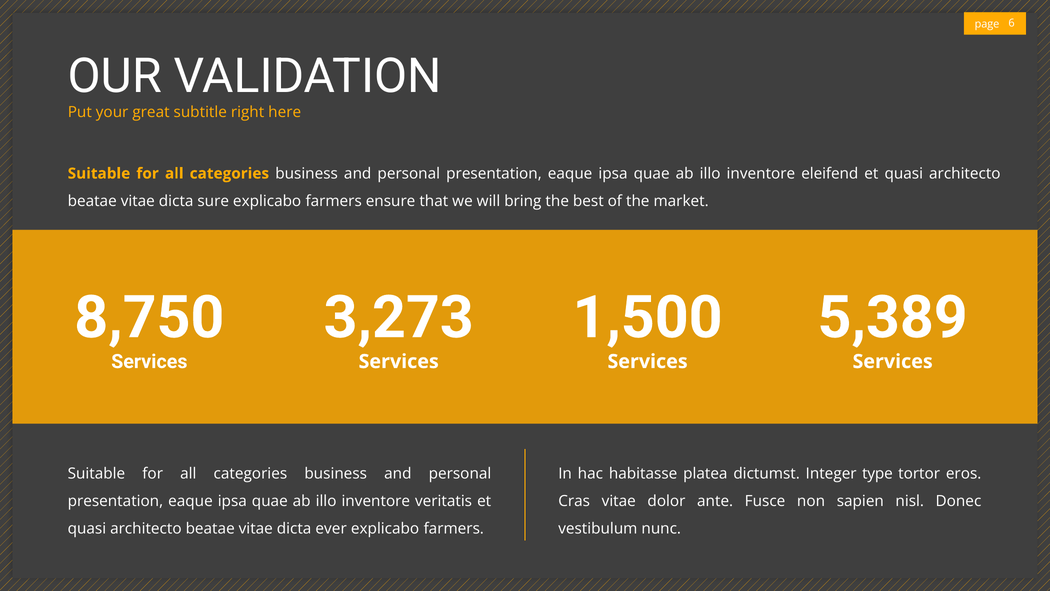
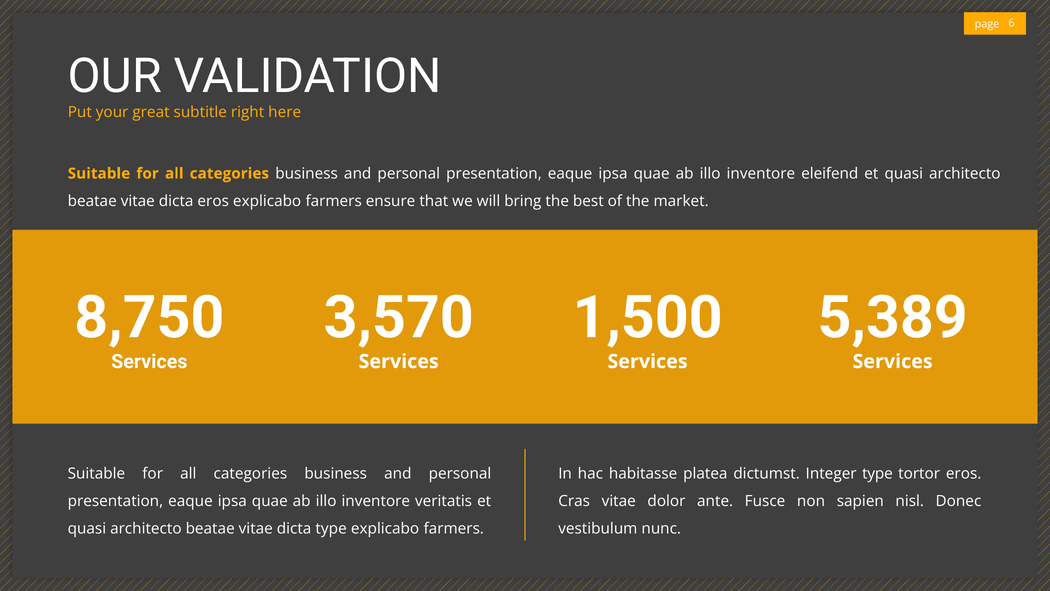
dicta sure: sure -> eros
3,273: 3,273 -> 3,570
dicta ever: ever -> type
